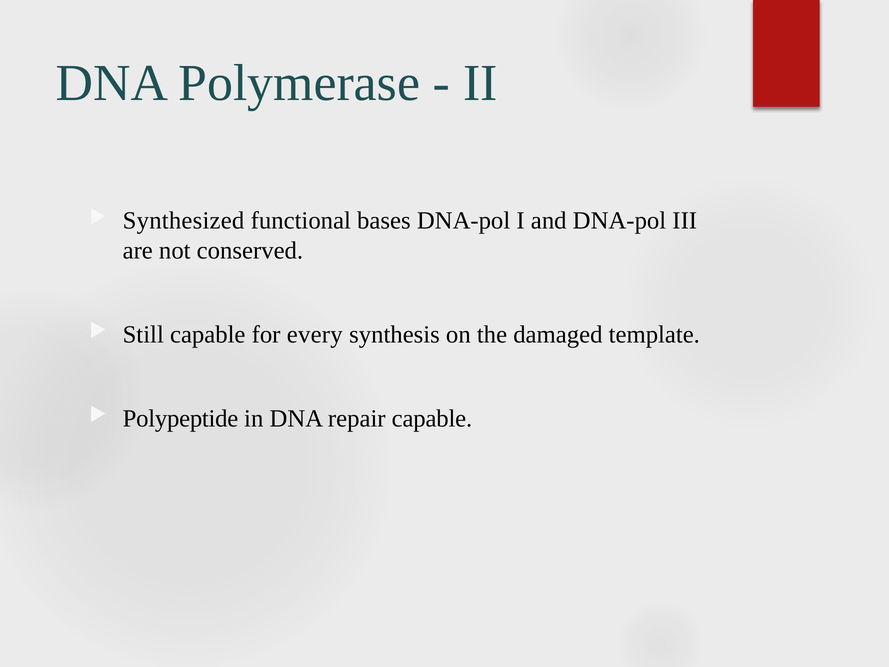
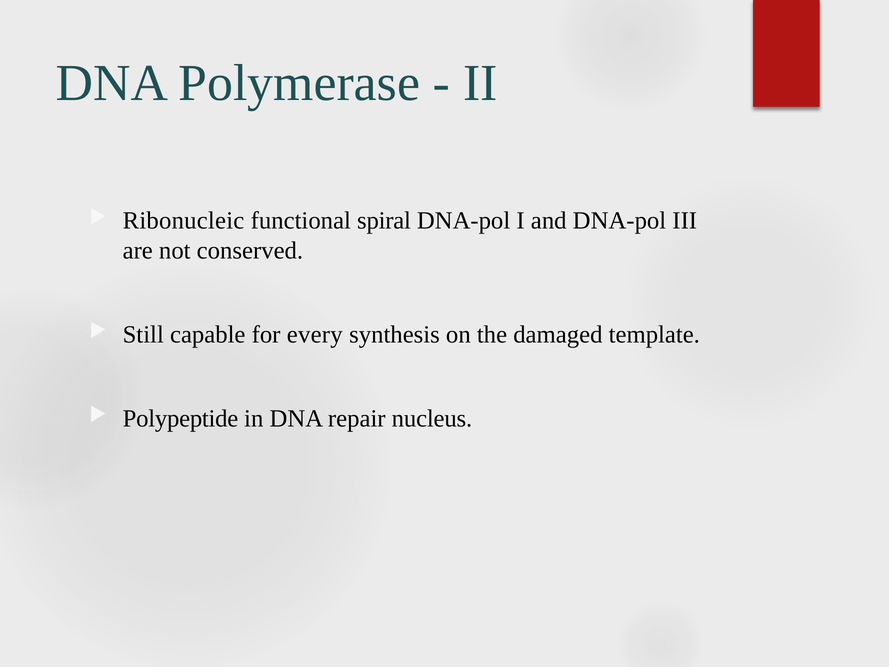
Synthesized: Synthesized -> Ribonucleic
bases: bases -> spiral
repair capable: capable -> nucleus
